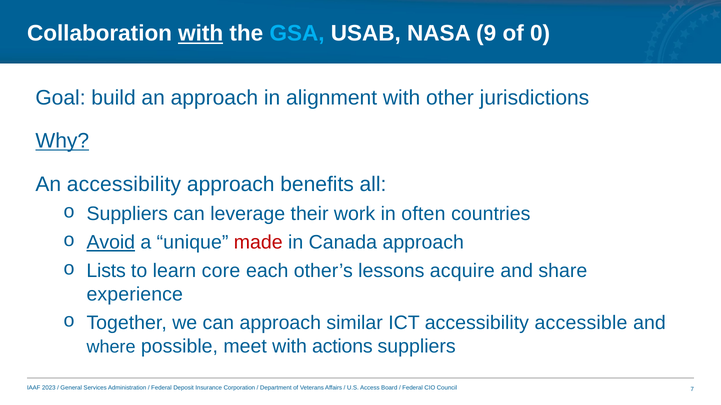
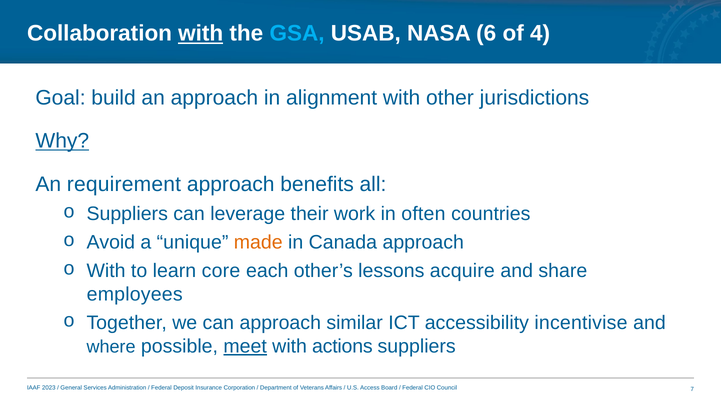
9: 9 -> 6
0: 0 -> 4
An accessibility: accessibility -> requirement
Avoid underline: present -> none
made colour: red -> orange
Lists at (106, 271): Lists -> With
experience: experience -> employees
accessible: accessible -> incentivise
meet underline: none -> present
